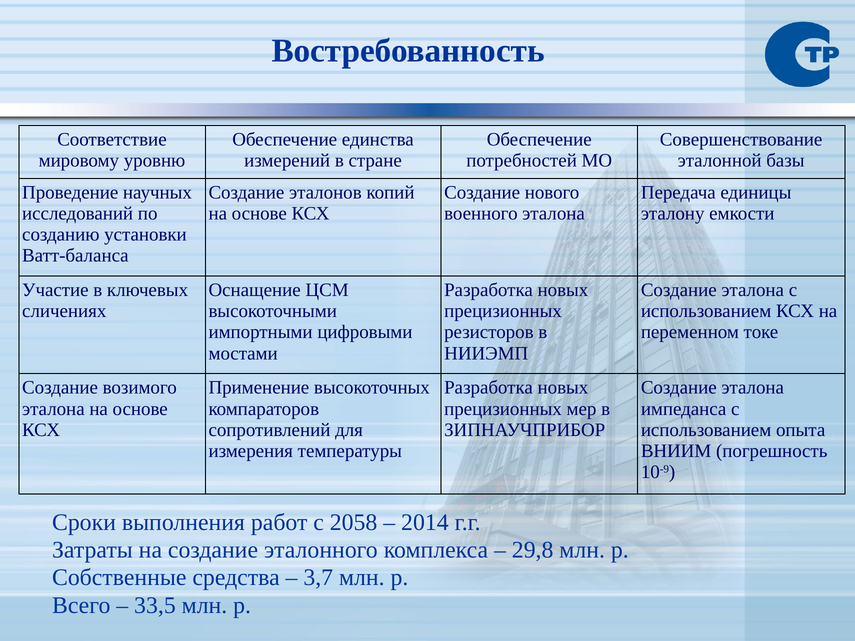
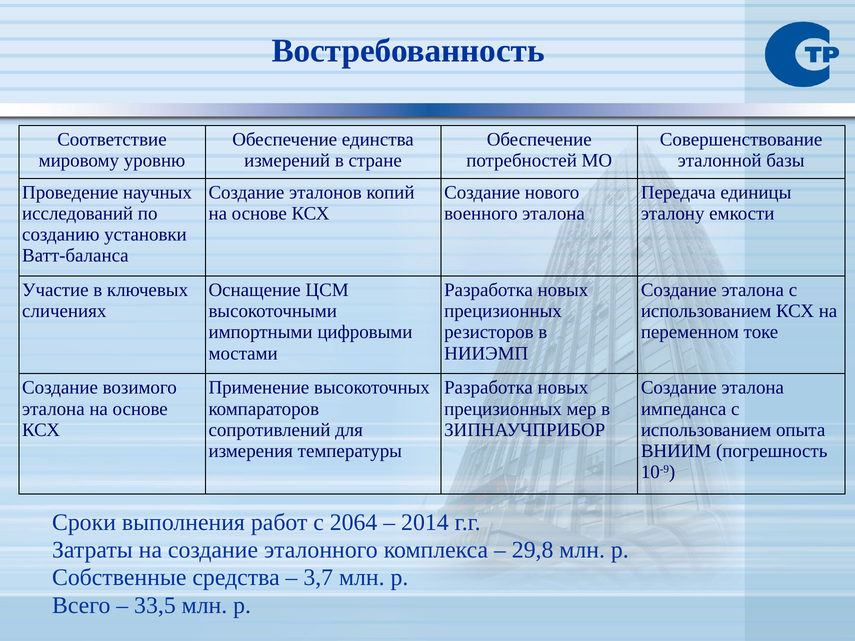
2058: 2058 -> 2064
